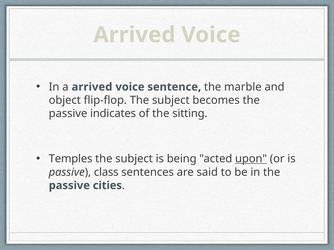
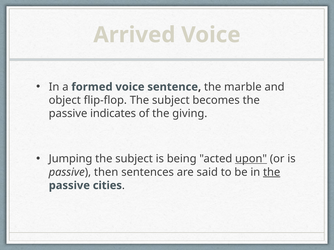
a arrived: arrived -> formed
sitting: sitting -> giving
Temples: Temples -> Jumping
class: class -> then
the at (272, 172) underline: none -> present
